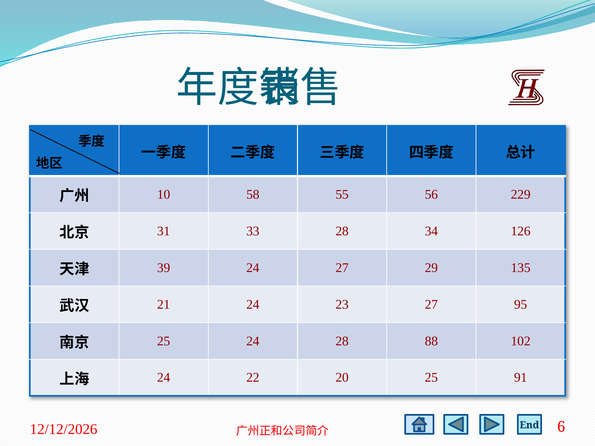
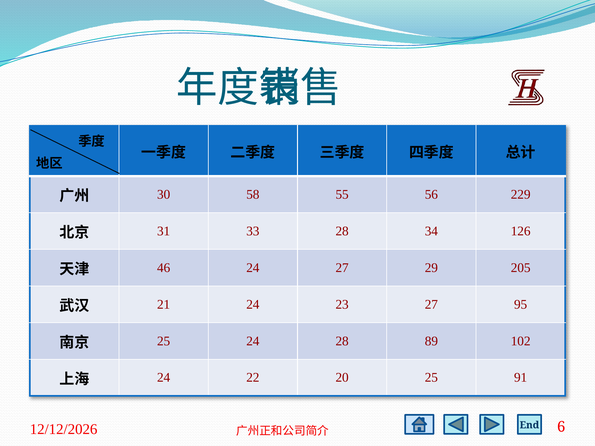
10: 10 -> 30
39: 39 -> 46
135: 135 -> 205
88: 88 -> 89
